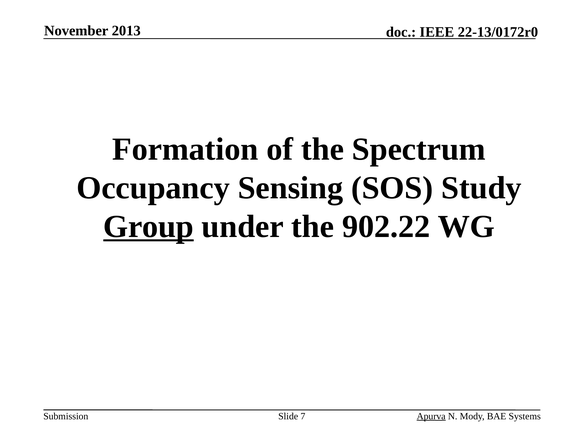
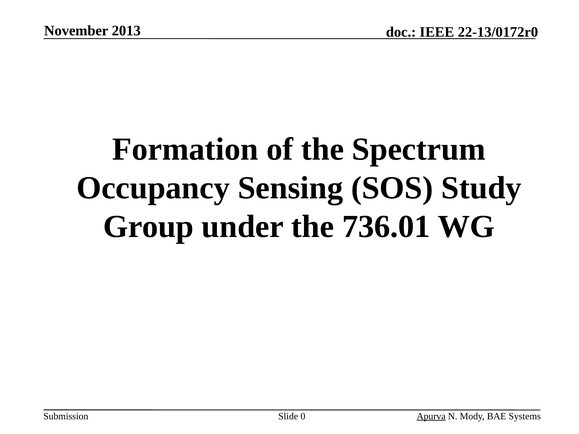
Group underline: present -> none
902.22: 902.22 -> 736.01
7: 7 -> 0
